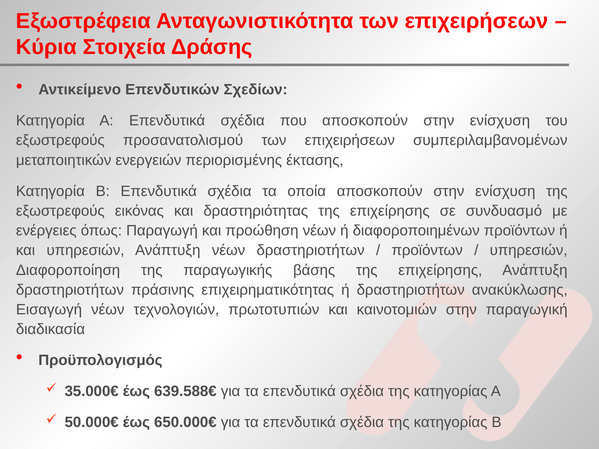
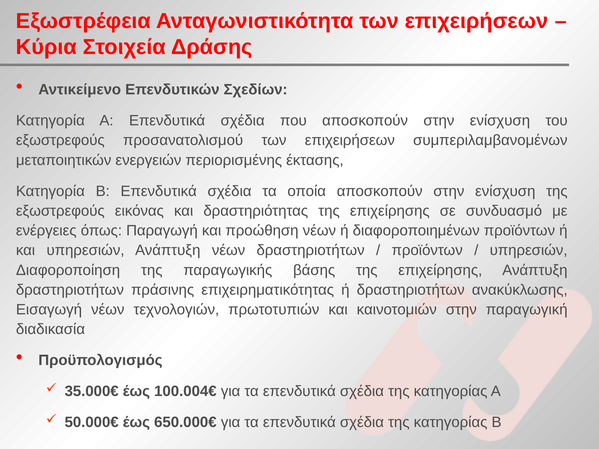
639.588€: 639.588€ -> 100.004€
